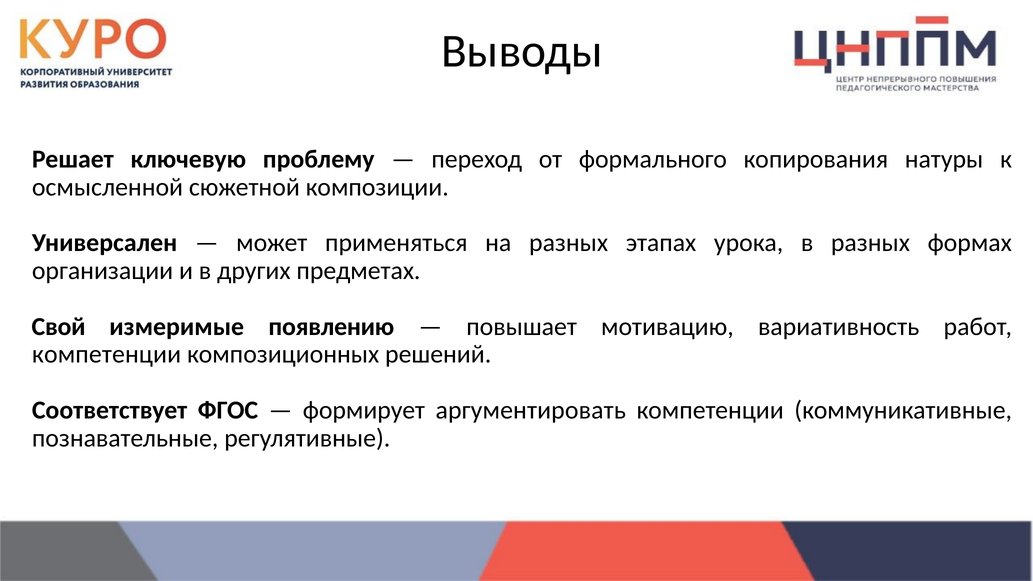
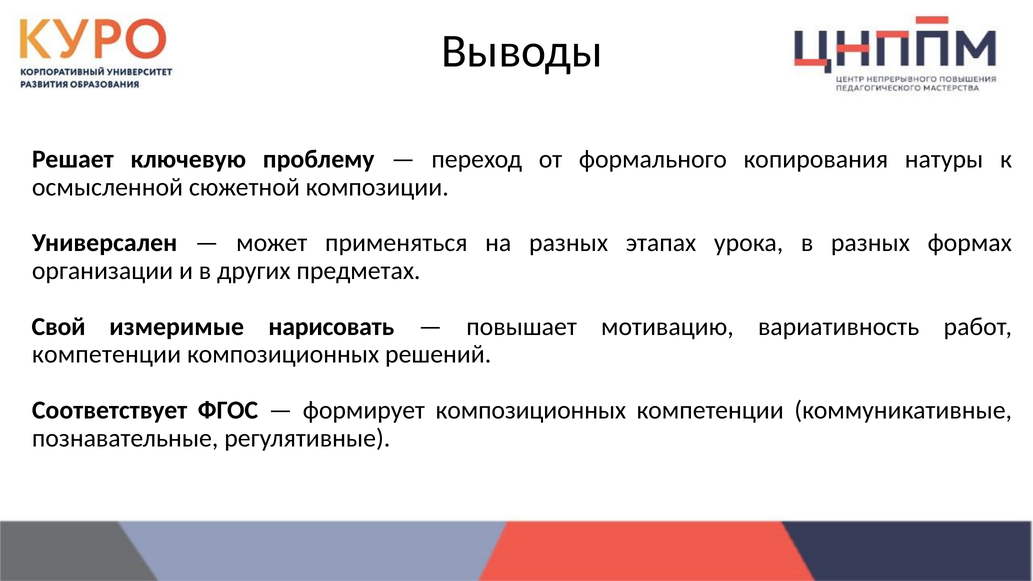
появлению: появлению -> нарисовать
формирует аргументировать: аргументировать -> композиционных
